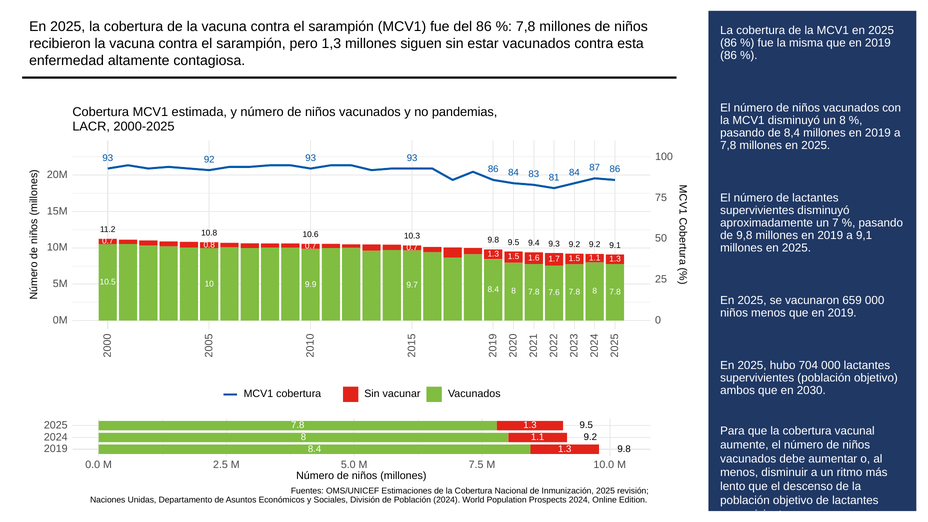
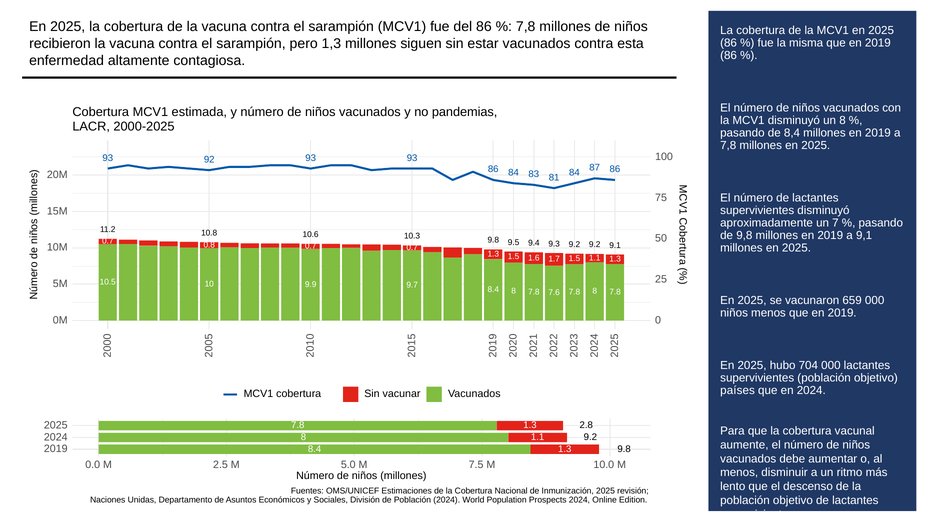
ambos: ambos -> países
en 2030: 2030 -> 2024
9.5 at (586, 425): 9.5 -> 2.8
